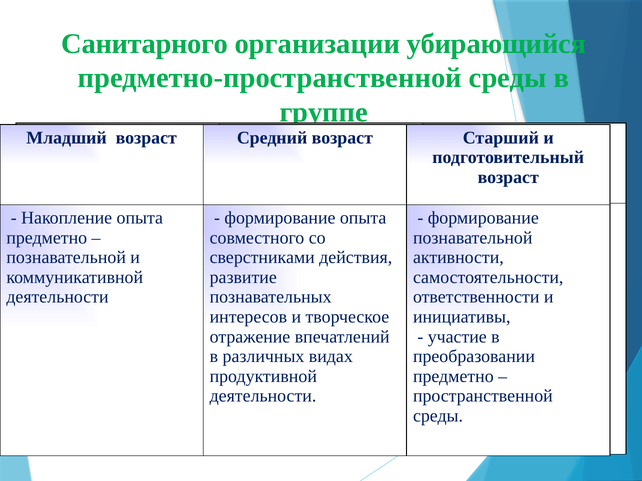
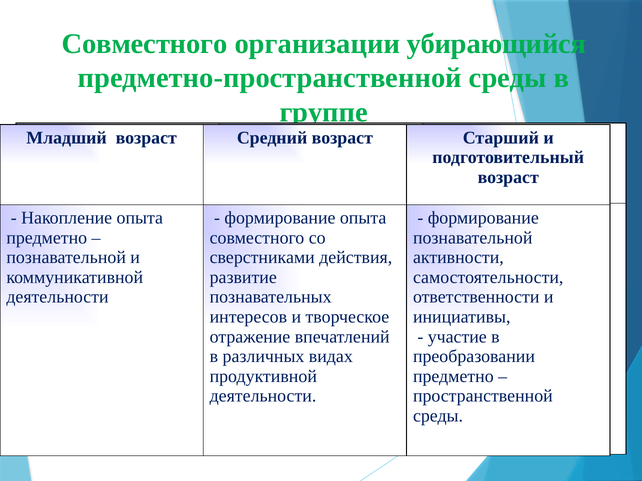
Санитарного at (145, 44): Санитарного -> Совместного
